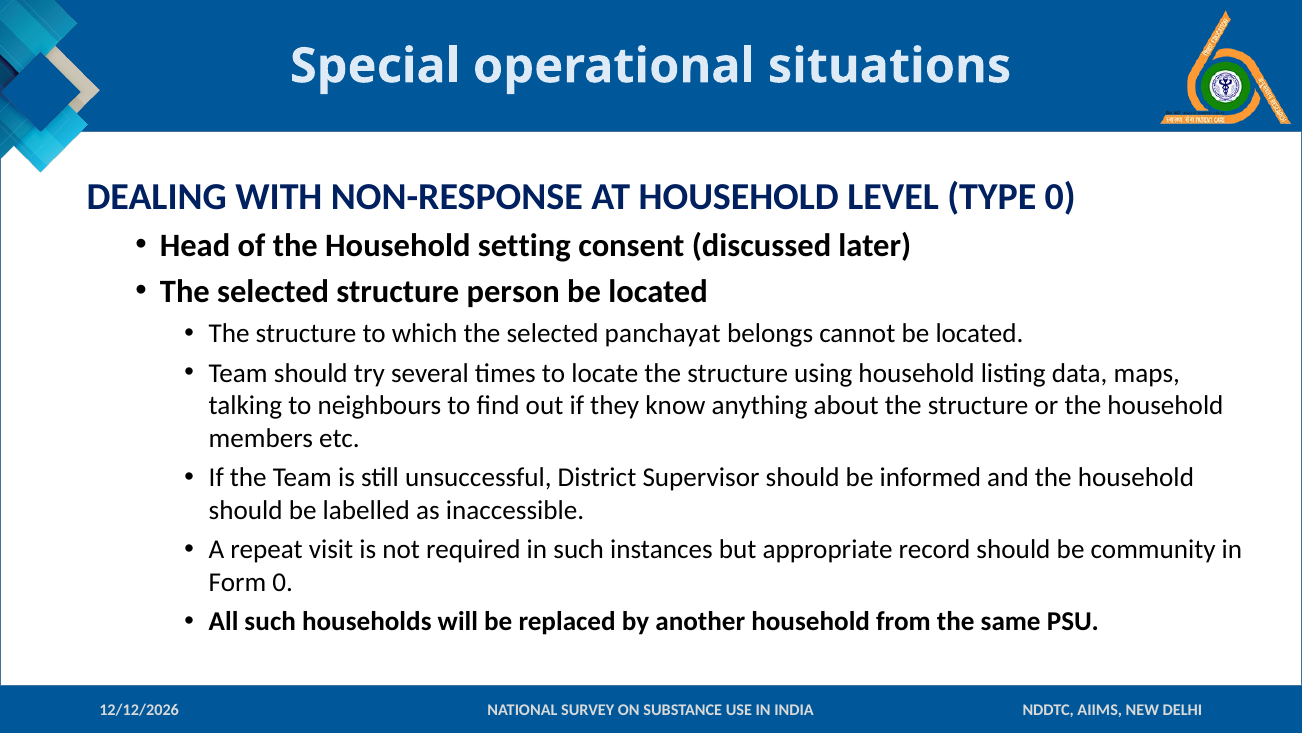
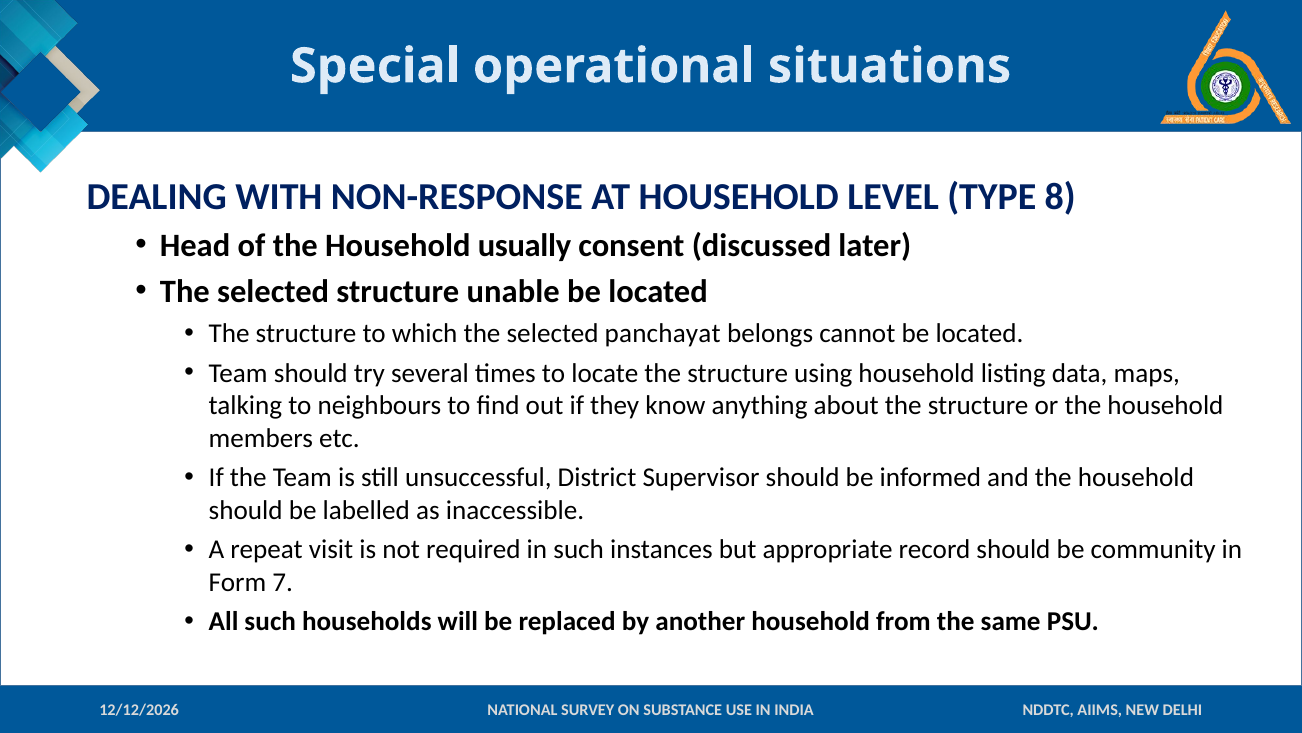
TYPE 0: 0 -> 8
setting: setting -> usually
person: person -> unable
Form 0: 0 -> 7
